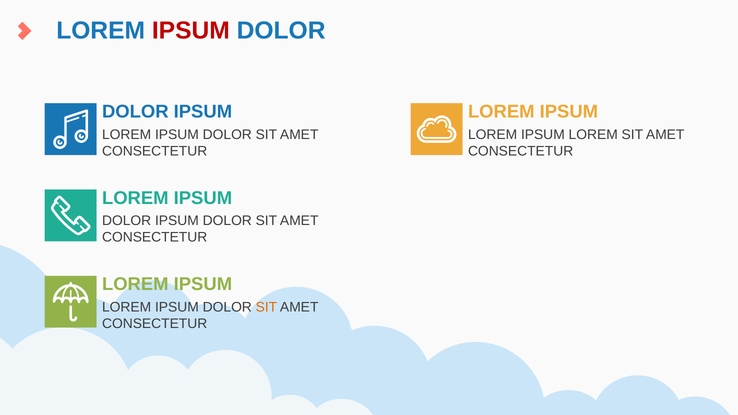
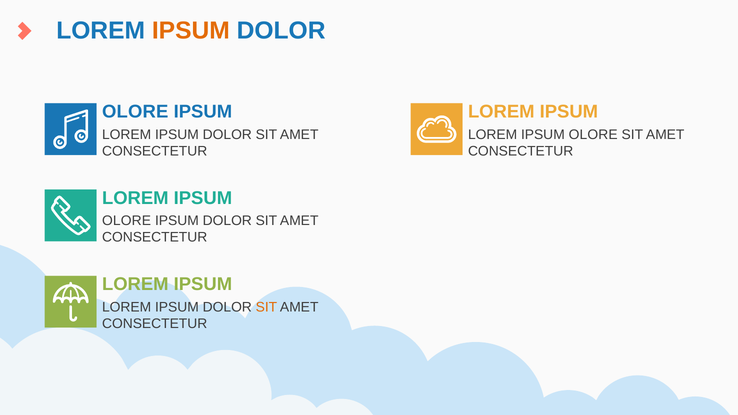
IPSUM at (191, 31) colour: red -> orange
DOLOR at (135, 112): DOLOR -> OLORE
LOREM at (593, 135): LOREM -> OLORE
DOLOR at (127, 221): DOLOR -> OLORE
